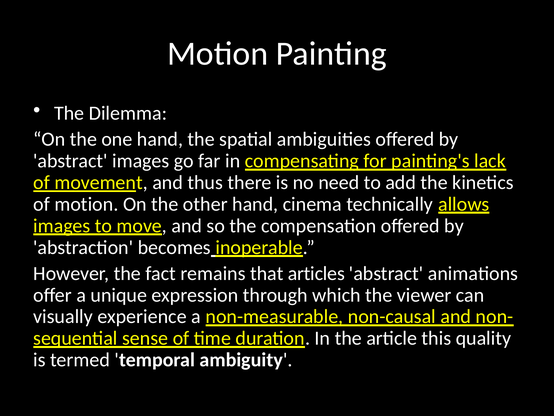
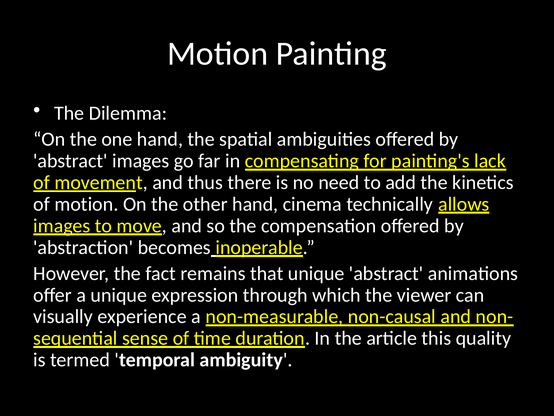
that articles: articles -> unique
